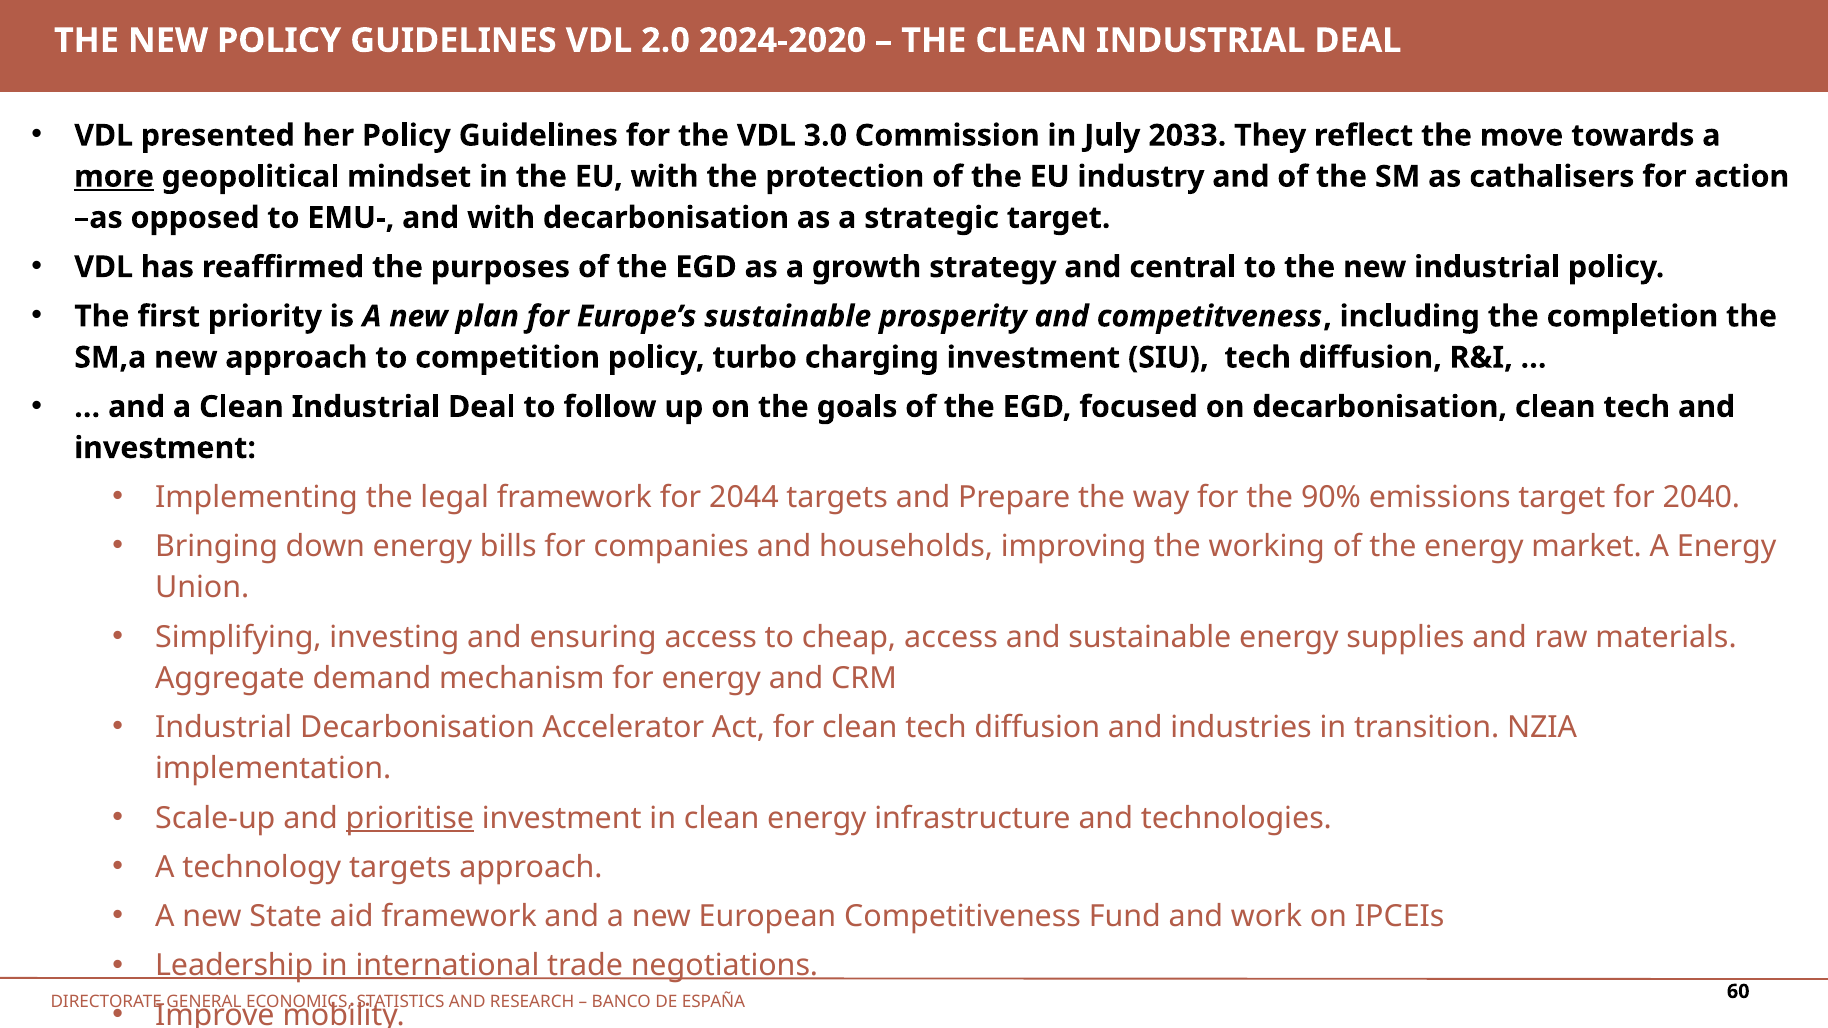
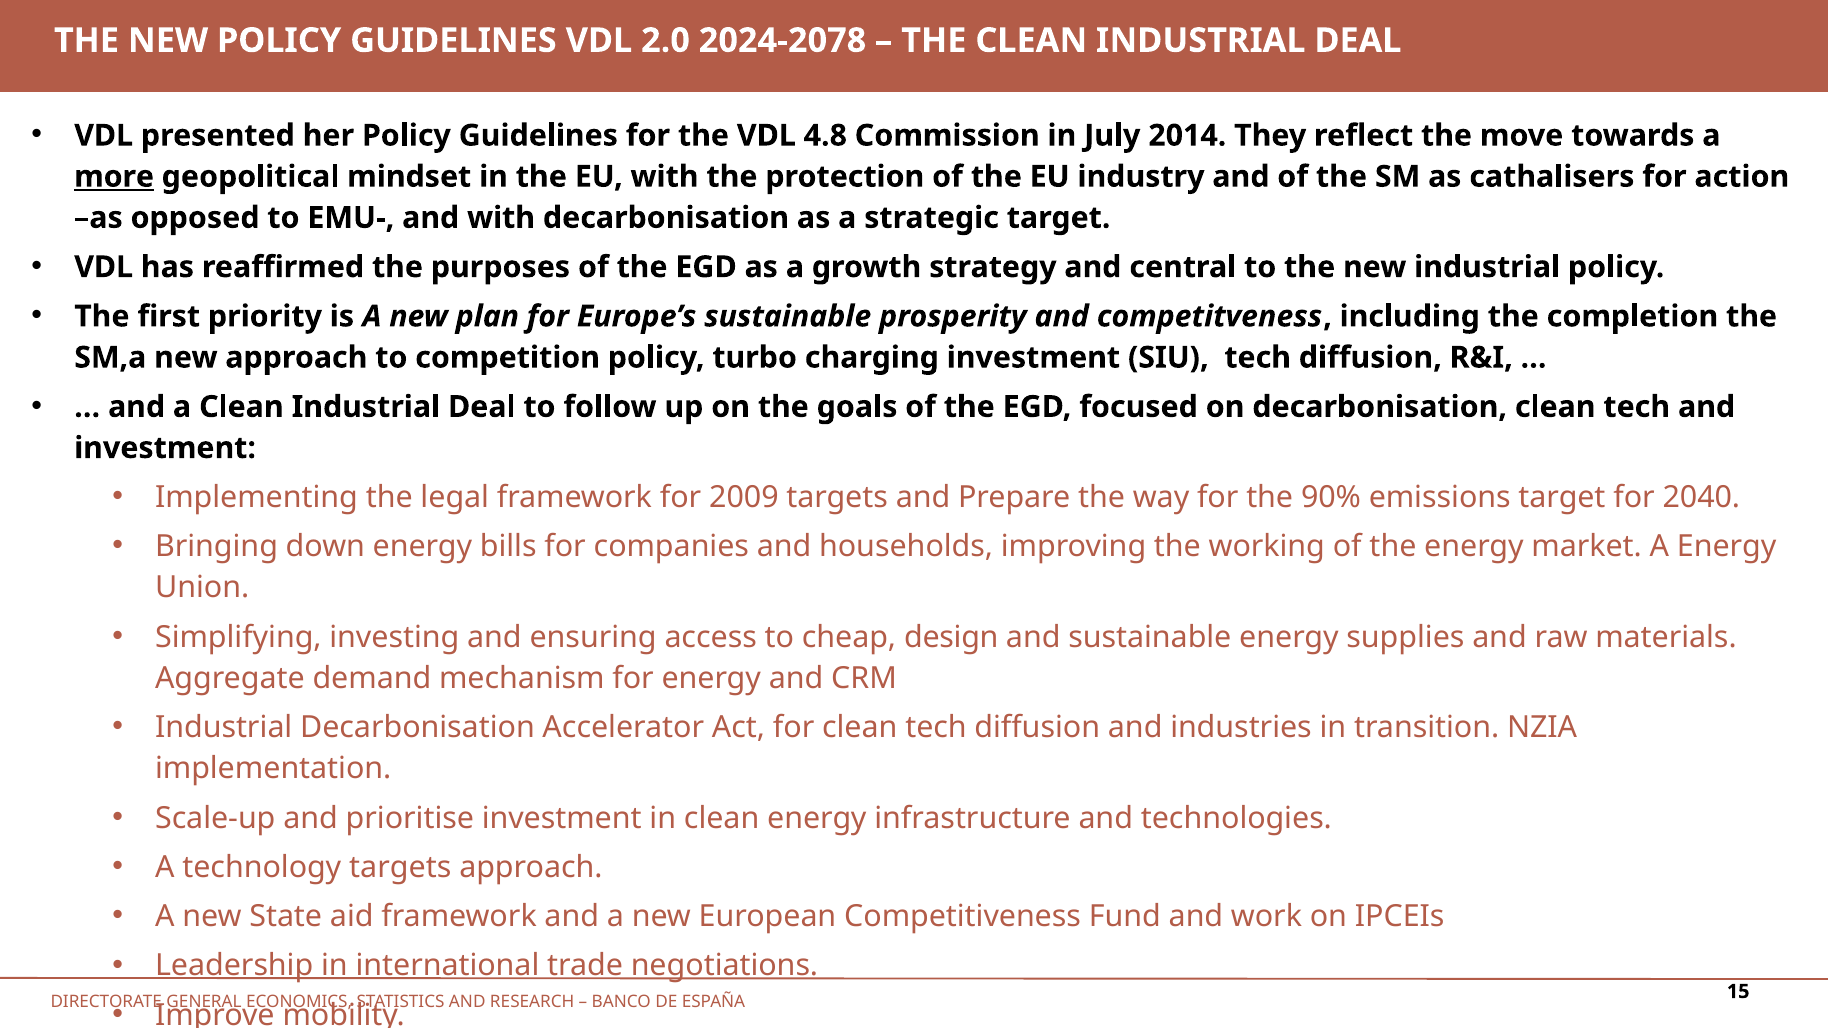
2024-2020: 2024-2020 -> 2024-2078
3.0: 3.0 -> 4.8
2033: 2033 -> 2014
2044: 2044 -> 2009
cheap access: access -> design
prioritise underline: present -> none
60: 60 -> 15
